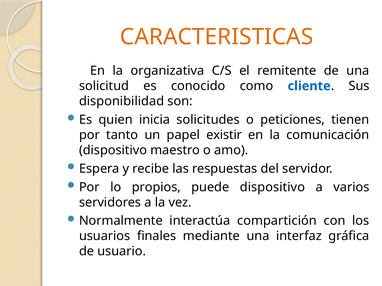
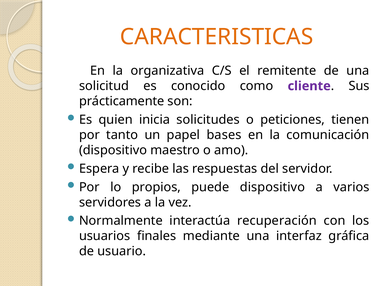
cliente colour: blue -> purple
disponibilidad: disponibilidad -> prácticamente
existir: existir -> bases
compartición: compartición -> recuperación
